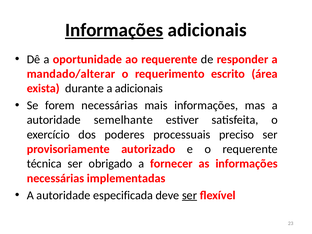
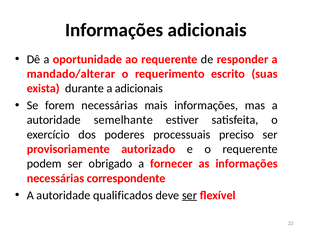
Informações at (114, 30) underline: present -> none
área: área -> suas
técnica: técnica -> podem
implementadas: implementadas -> correspondente
especificada: especificada -> qualificados
